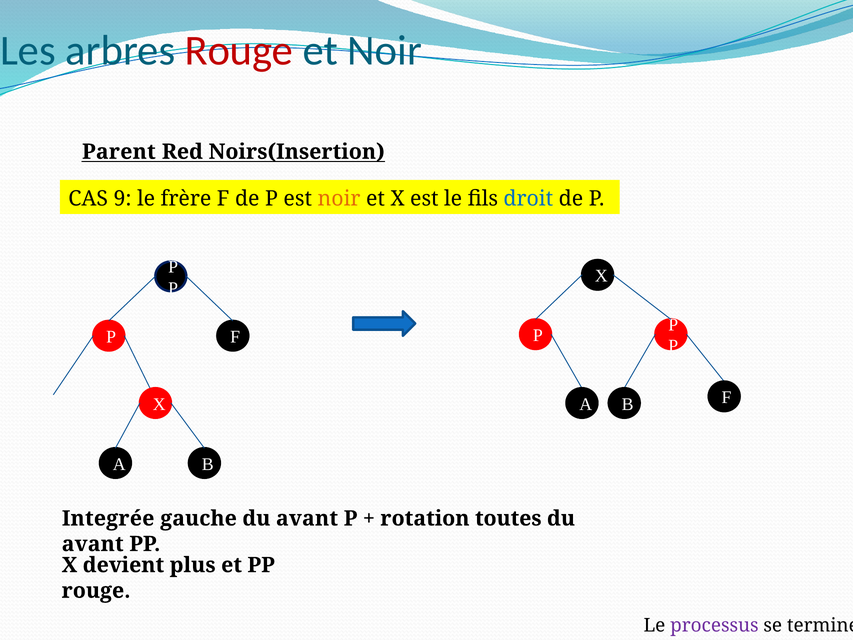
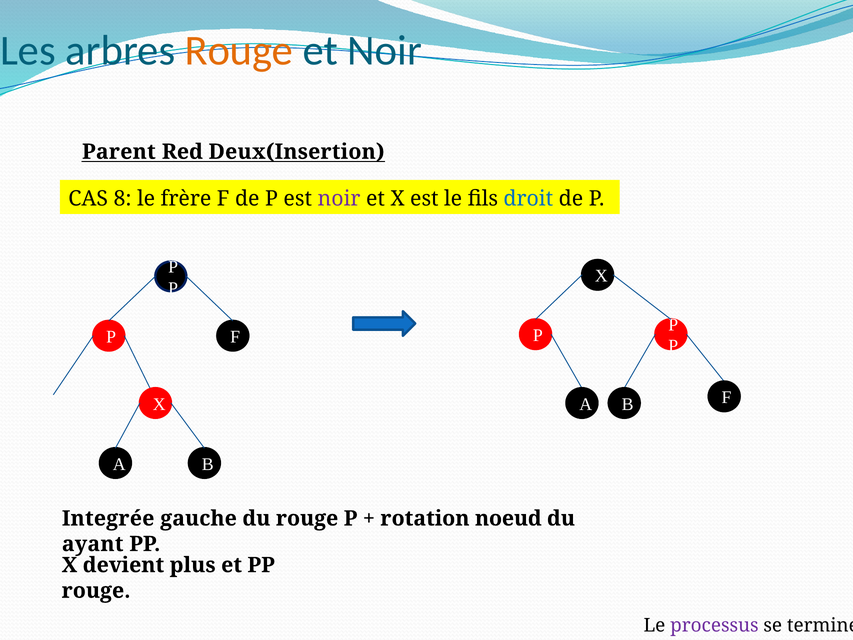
Rouge at (239, 51) colour: red -> orange
Noirs(Insertion: Noirs(Insertion -> Deux(Insertion
9: 9 -> 8
noir at (339, 198) colour: orange -> purple
gauche du avant: avant -> rouge
toutes: toutes -> noeud
avant at (93, 544): avant -> ayant
